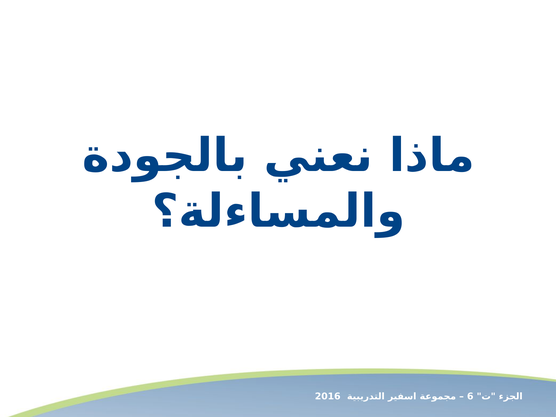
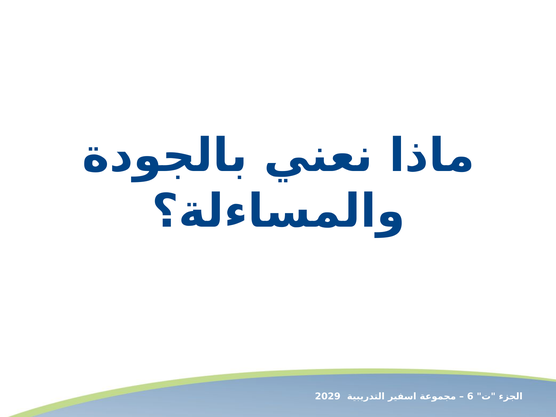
2016: 2016 -> 2029
